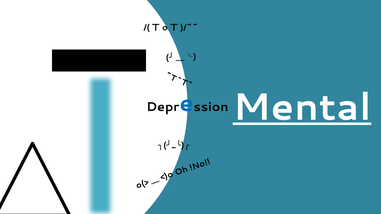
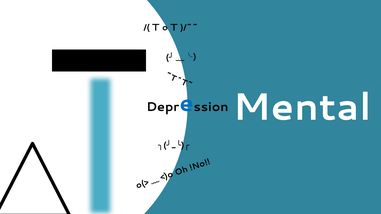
Mental underline: present -> none
